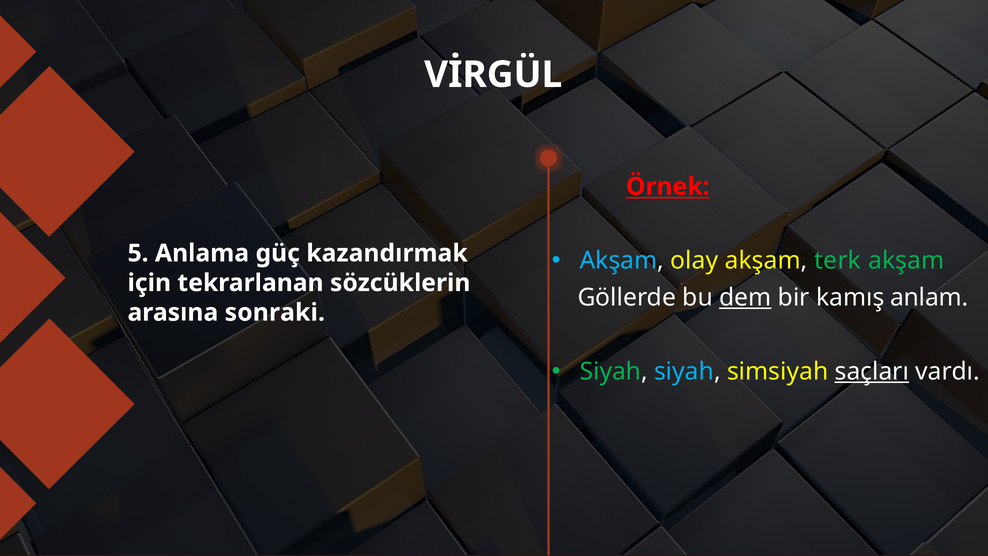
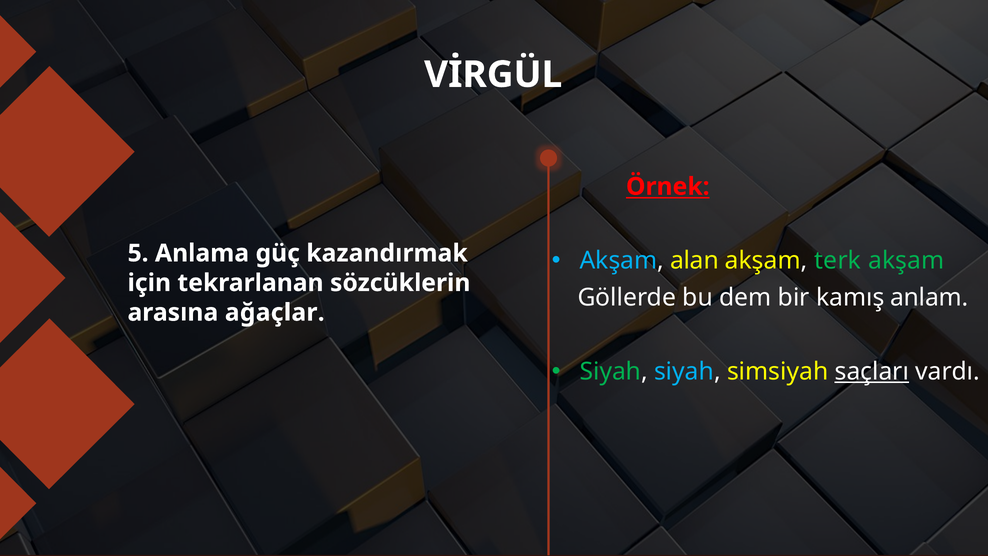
olay: olay -> alan
dem underline: present -> none
sonraki: sonraki -> ağaçlar
